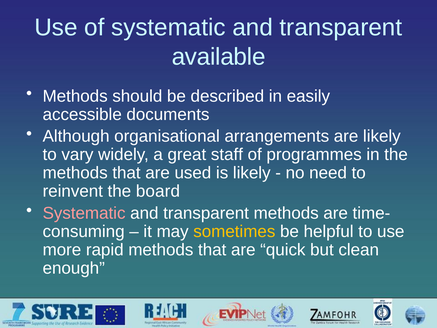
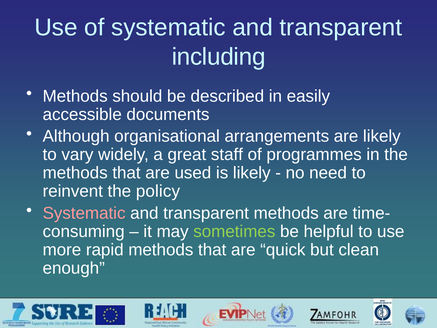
available: available -> including
board: board -> policy
sometimes colour: yellow -> light green
